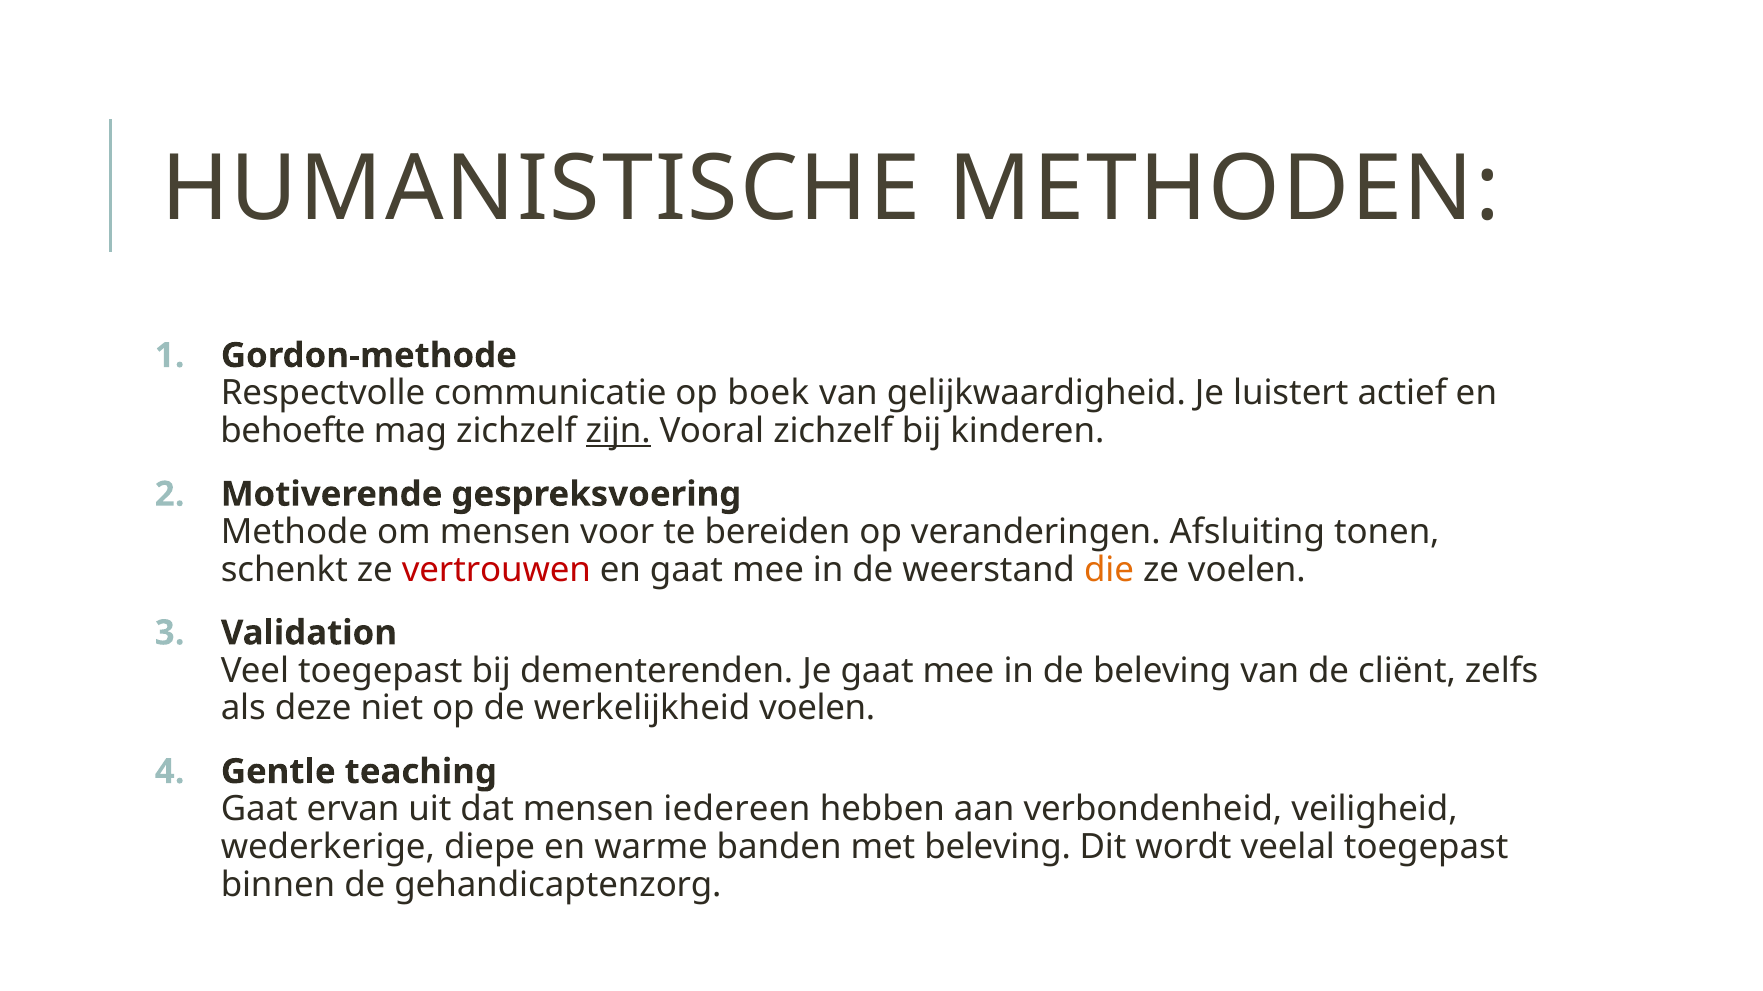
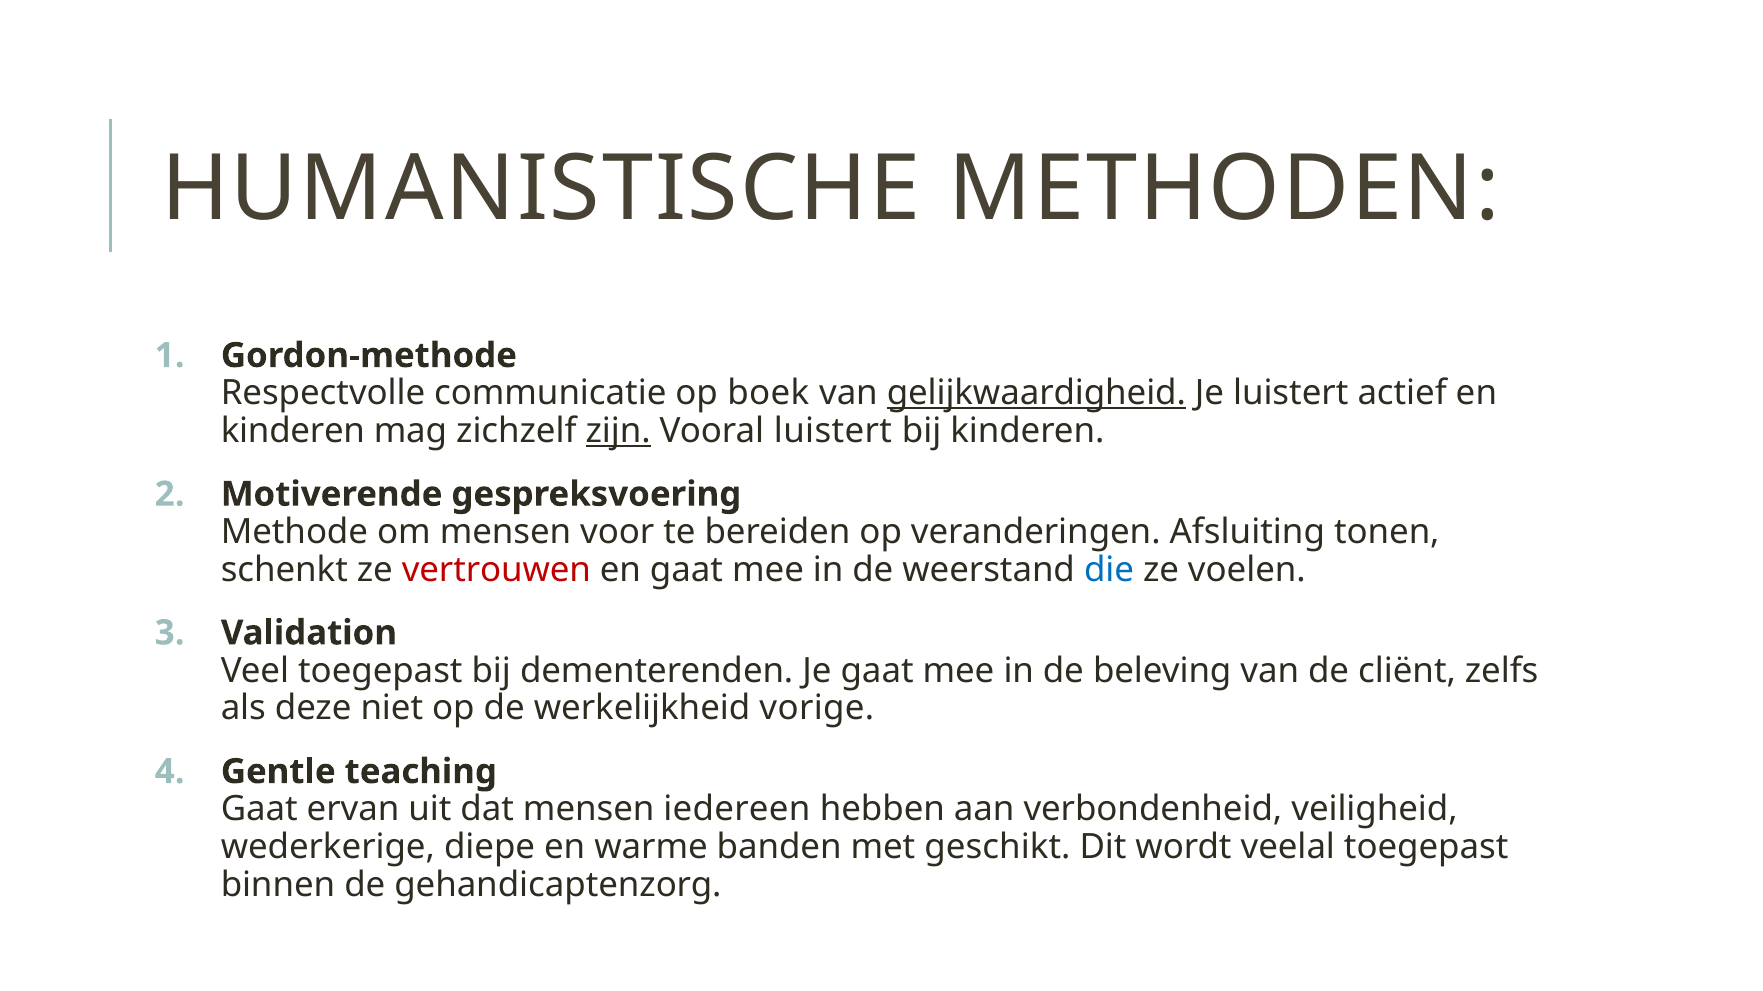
gelijkwaardigheid underline: none -> present
behoefte at (293, 431): behoefte -> kinderen
Vooral zichzelf: zichzelf -> luistert
die colour: orange -> blue
werkelijkheid voelen: voelen -> vorige
met beleving: beleving -> geschikt
